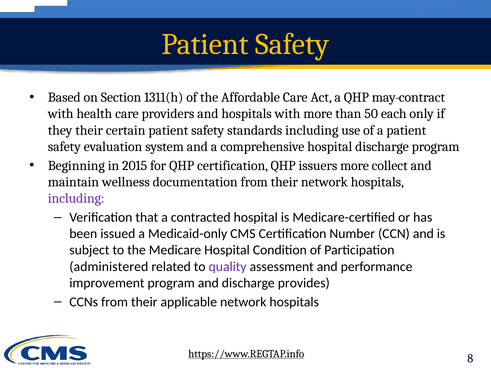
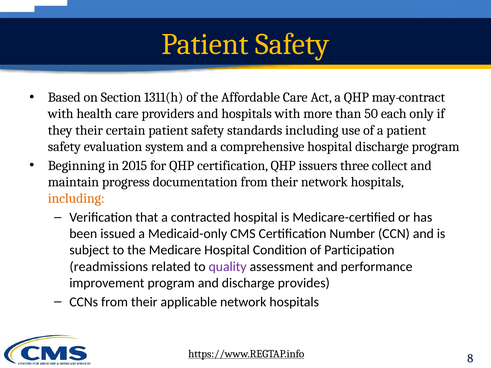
issuers more: more -> three
wellness: wellness -> progress
including at (76, 198) colour: purple -> orange
administered: administered -> readmissions
